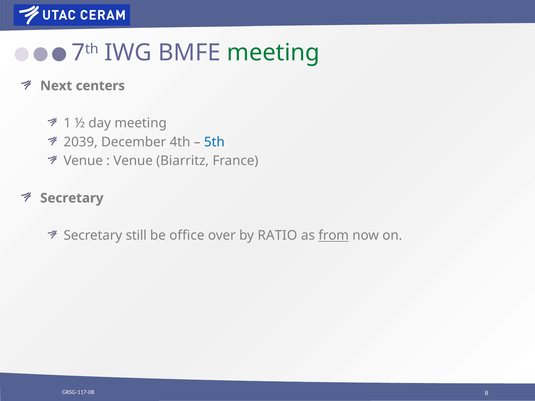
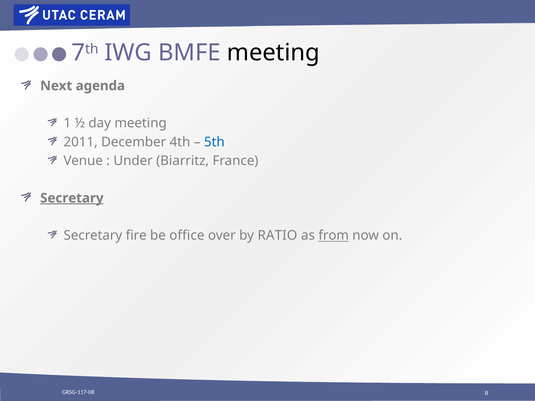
meeting at (273, 53) colour: green -> black
centers: centers -> agenda
2039: 2039 -> 2011
Venue at (133, 161): Venue -> Under
Secretary at (72, 198) underline: none -> present
still: still -> fire
